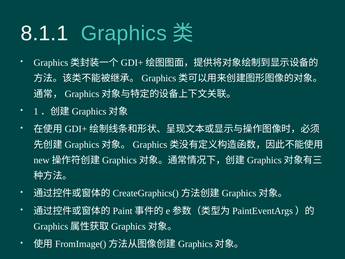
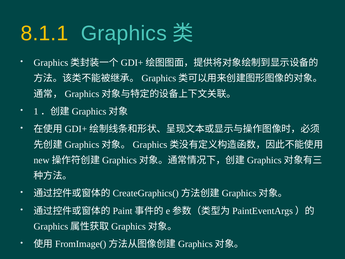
8.1.1 colour: white -> yellow
